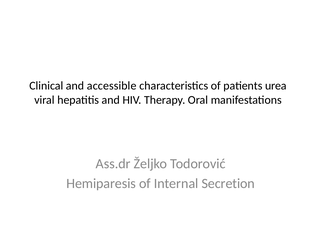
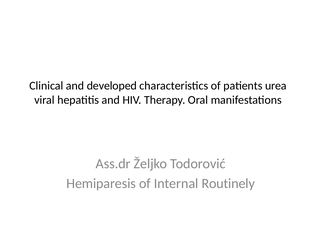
accessible: accessible -> developed
Secretion: Secretion -> Routinely
